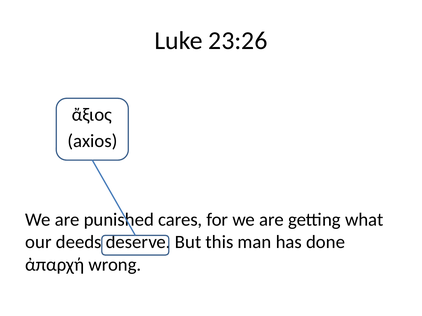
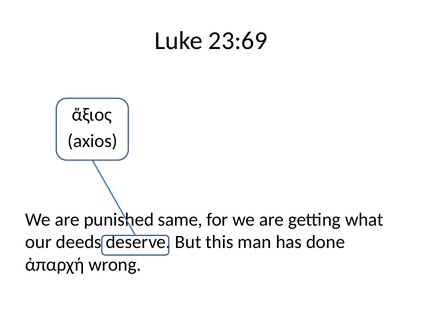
23:26: 23:26 -> 23:69
cares: cares -> same
